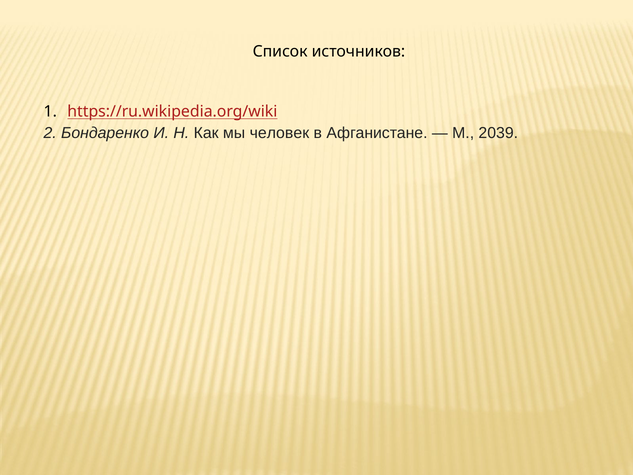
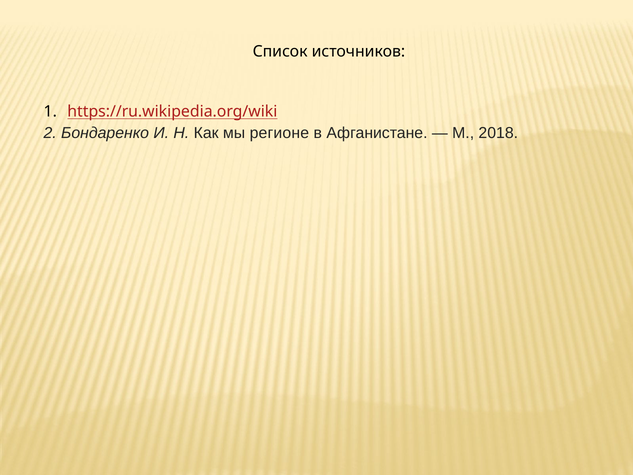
человек: человек -> регионе
2039: 2039 -> 2018
